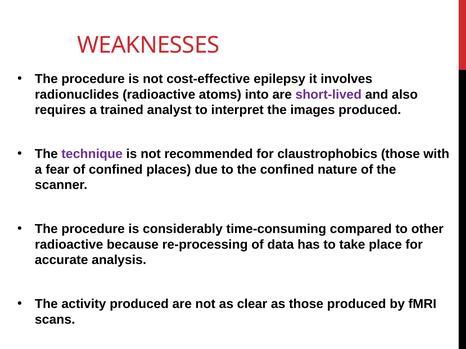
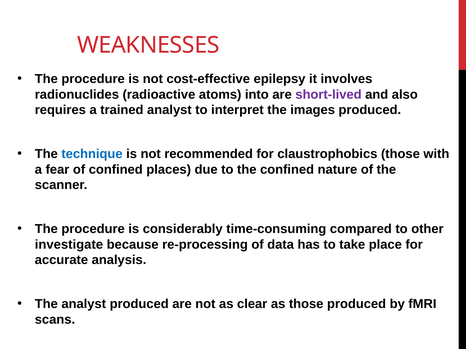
technique colour: purple -> blue
radioactive at (69, 245): radioactive -> investigate
The activity: activity -> analyst
